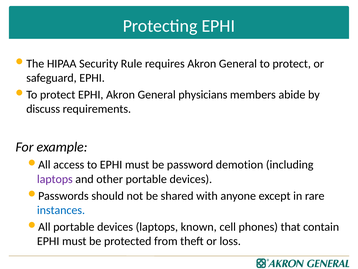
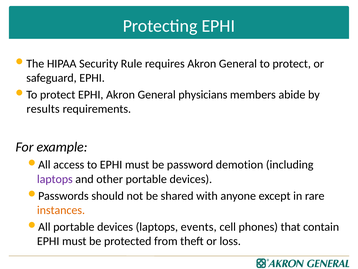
discuss: discuss -> results
instances colour: blue -> orange
known: known -> events
